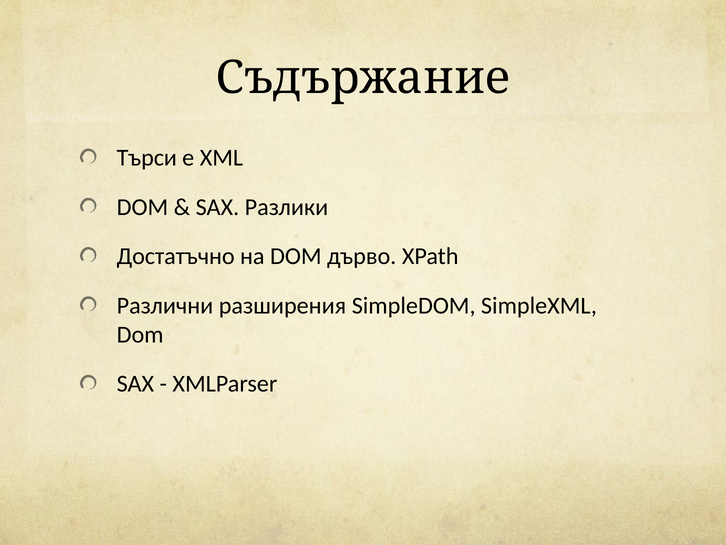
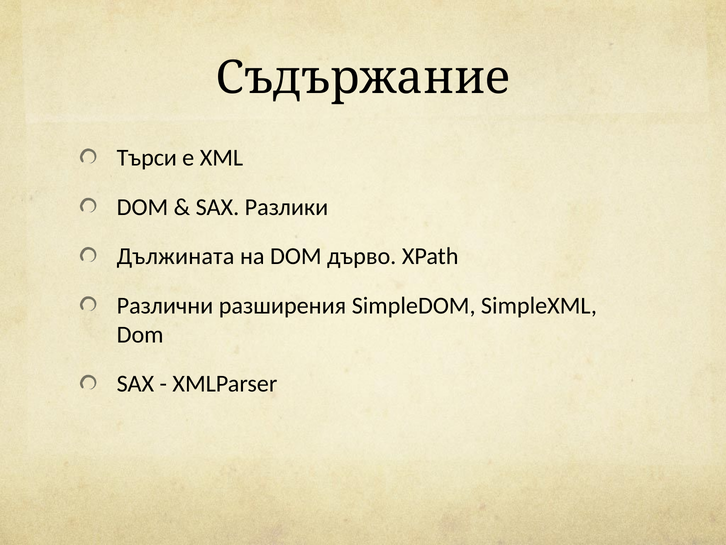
Достатъчно: Достатъчно -> Дължината
